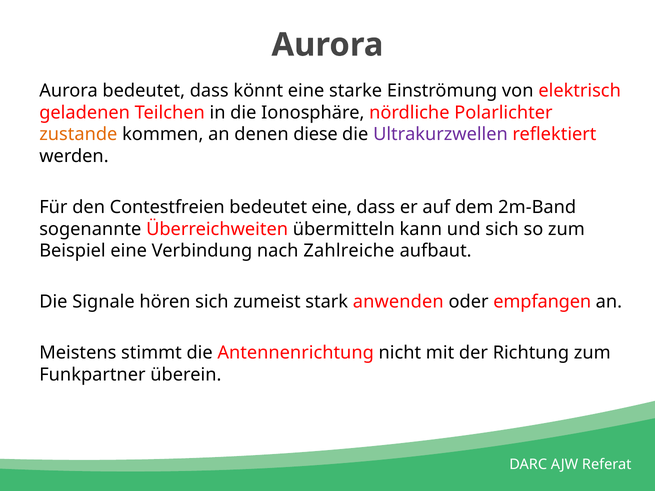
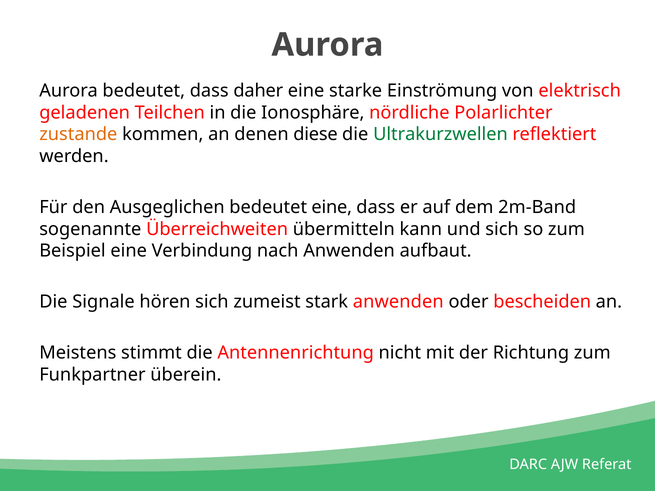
könnt: könnt -> daher
Ultrakurzwellen colour: purple -> green
Contestfreien: Contestfreien -> Ausgeglichen
nach Zahlreiche: Zahlreiche -> Anwenden
empfangen: empfangen -> bescheiden
